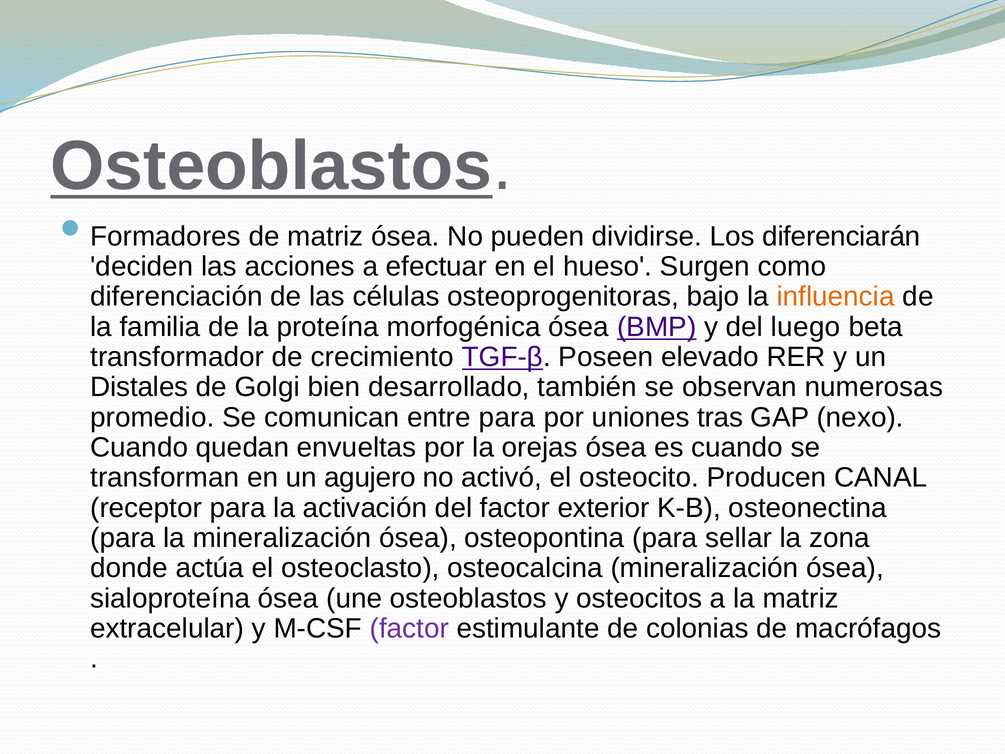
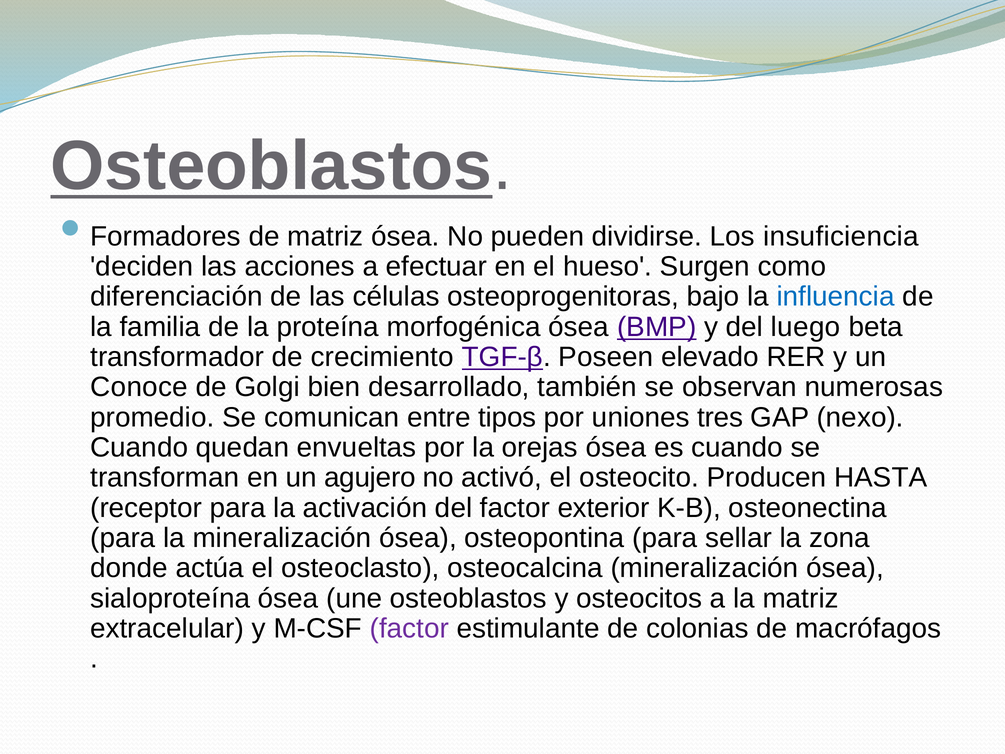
diferenciarán: diferenciarán -> insuficiencia
influencia colour: orange -> blue
Distales: Distales -> Conoce
entre para: para -> tipos
tras: tras -> tres
CANAL: CANAL -> HASTA
